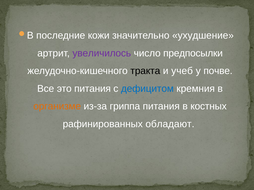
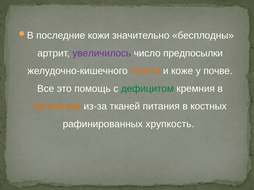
ухудшение: ухудшение -> бесплодны
тракта colour: black -> orange
учеб: учеб -> коже
это питания: питания -> помощь
дефицитом colour: blue -> green
гриппа: гриппа -> тканей
обладают: обладают -> хрупкость
